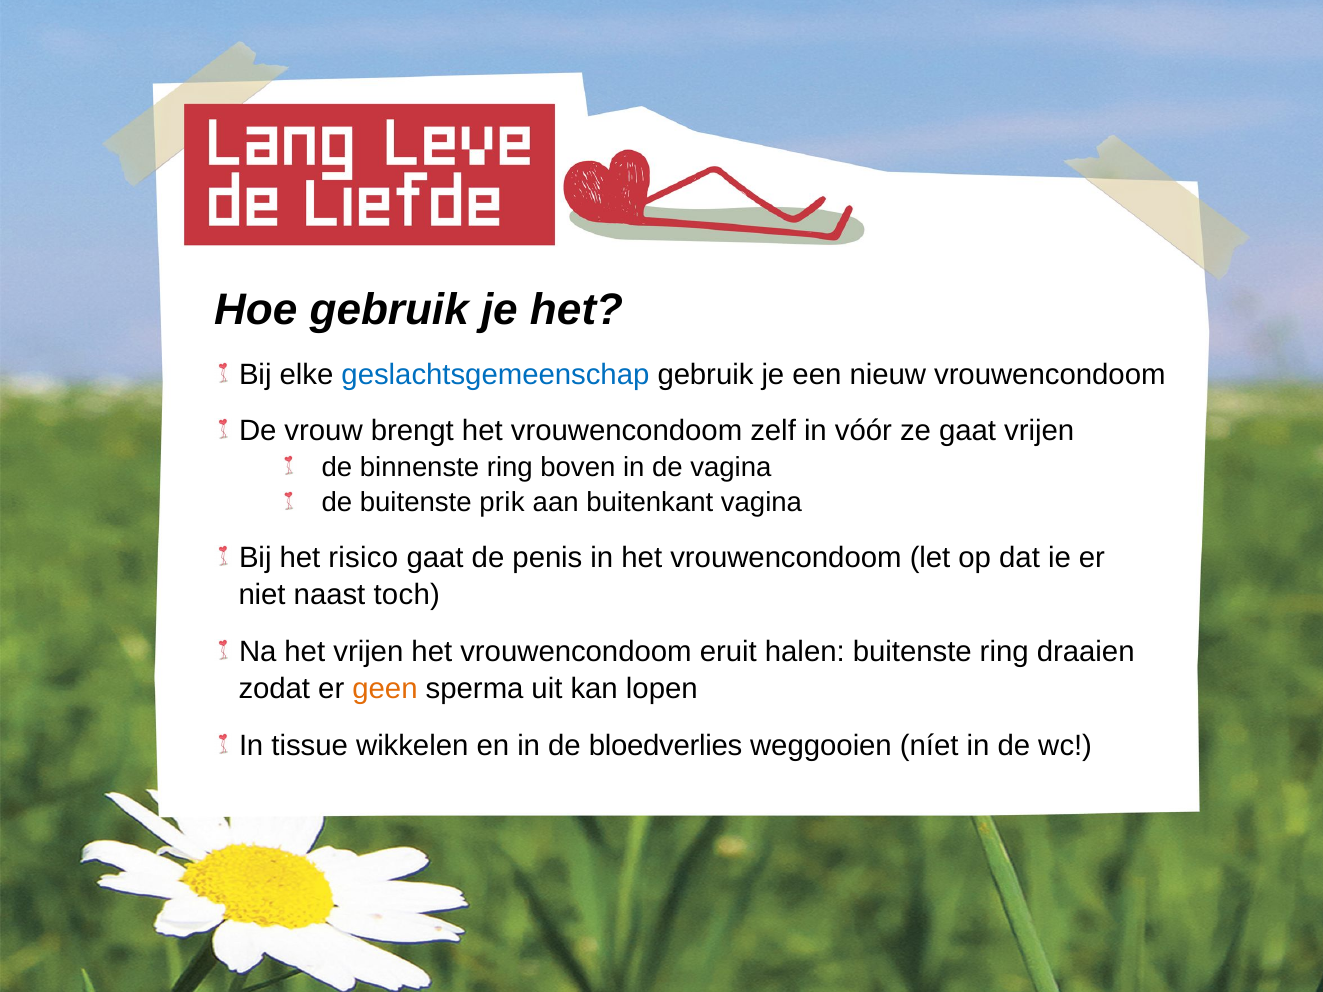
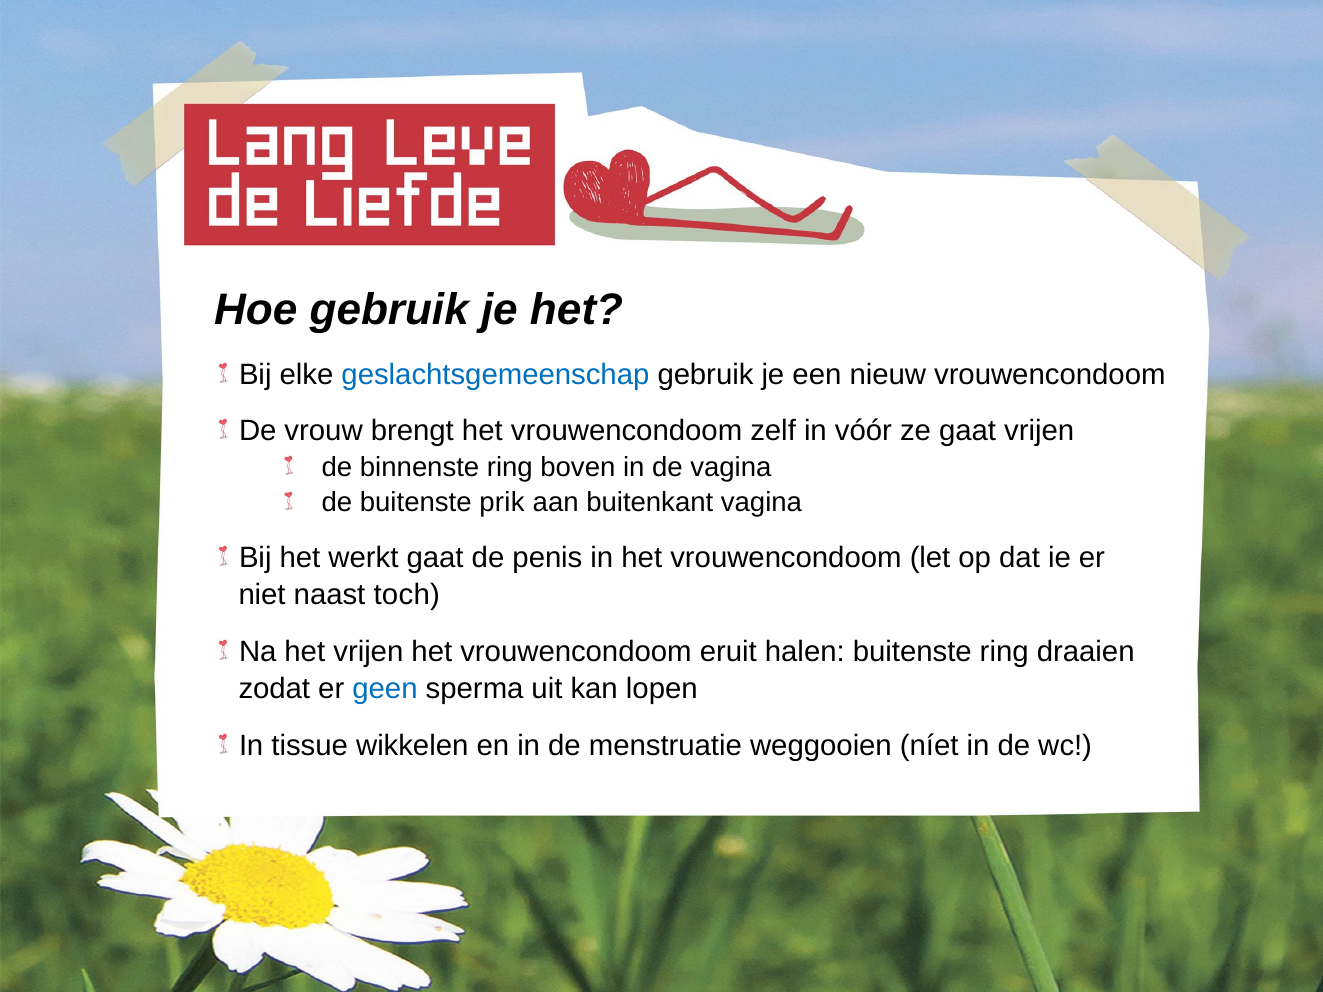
risico: risico -> werkt
geen colour: orange -> blue
bloedverlies: bloedverlies -> menstruatie
